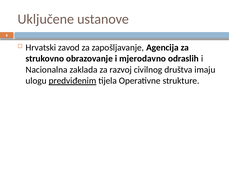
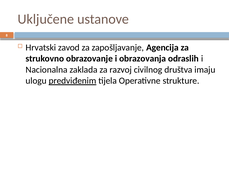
mjerodavno: mjerodavno -> obrazovanja
